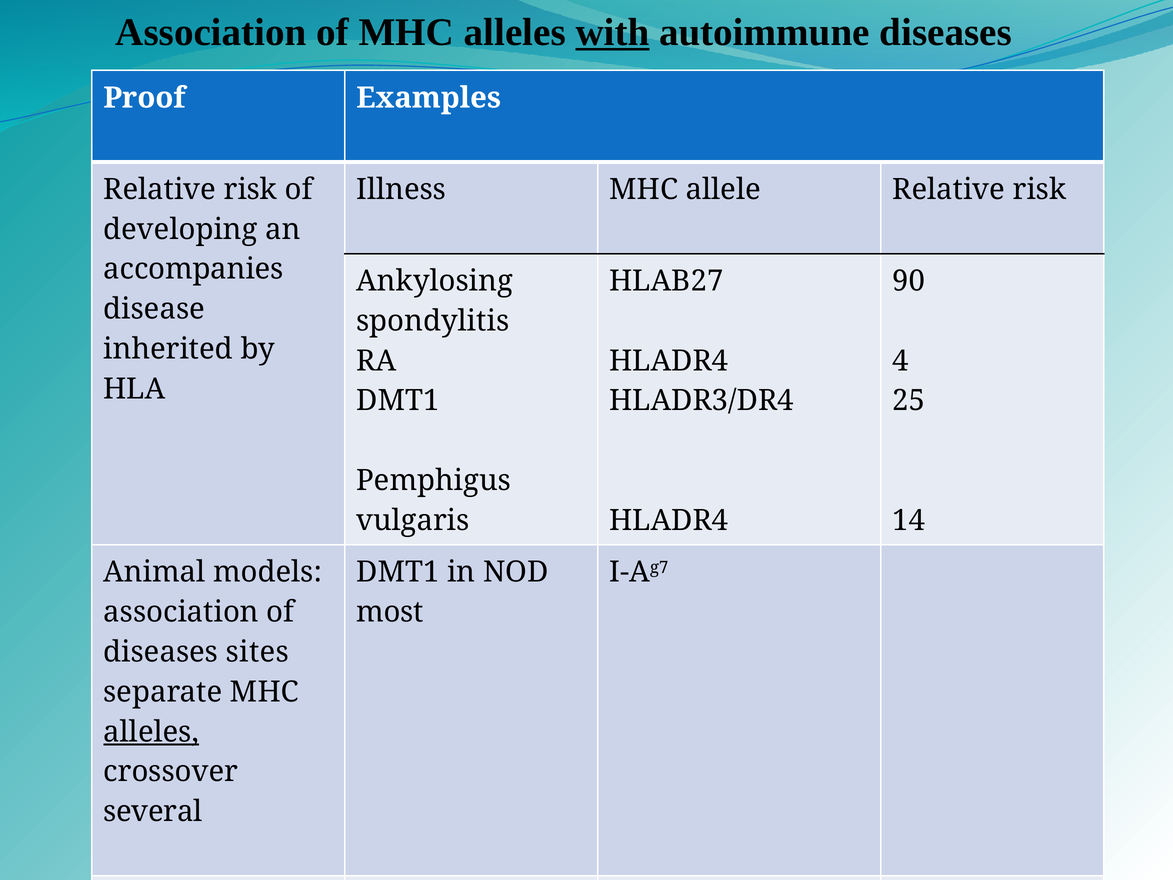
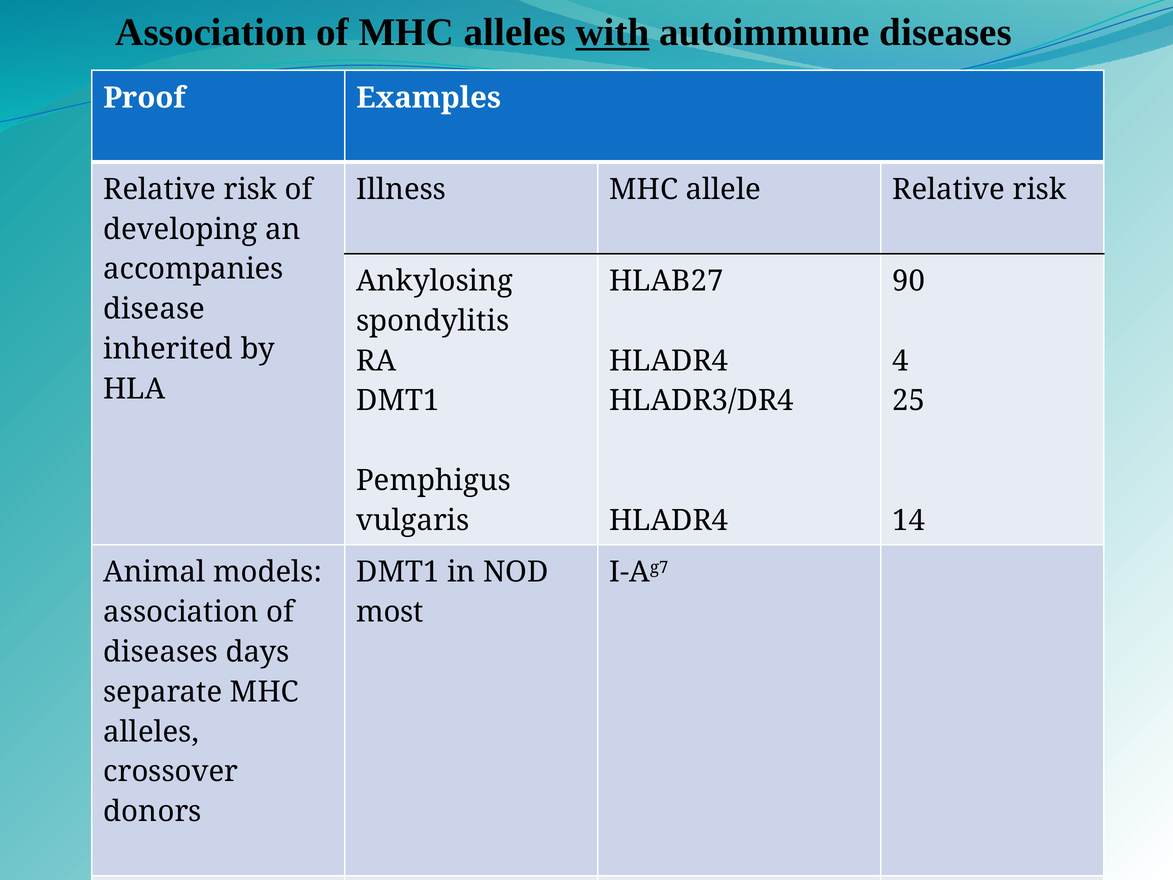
sites: sites -> days
alleles at (151, 732) underline: present -> none
several: several -> donors
